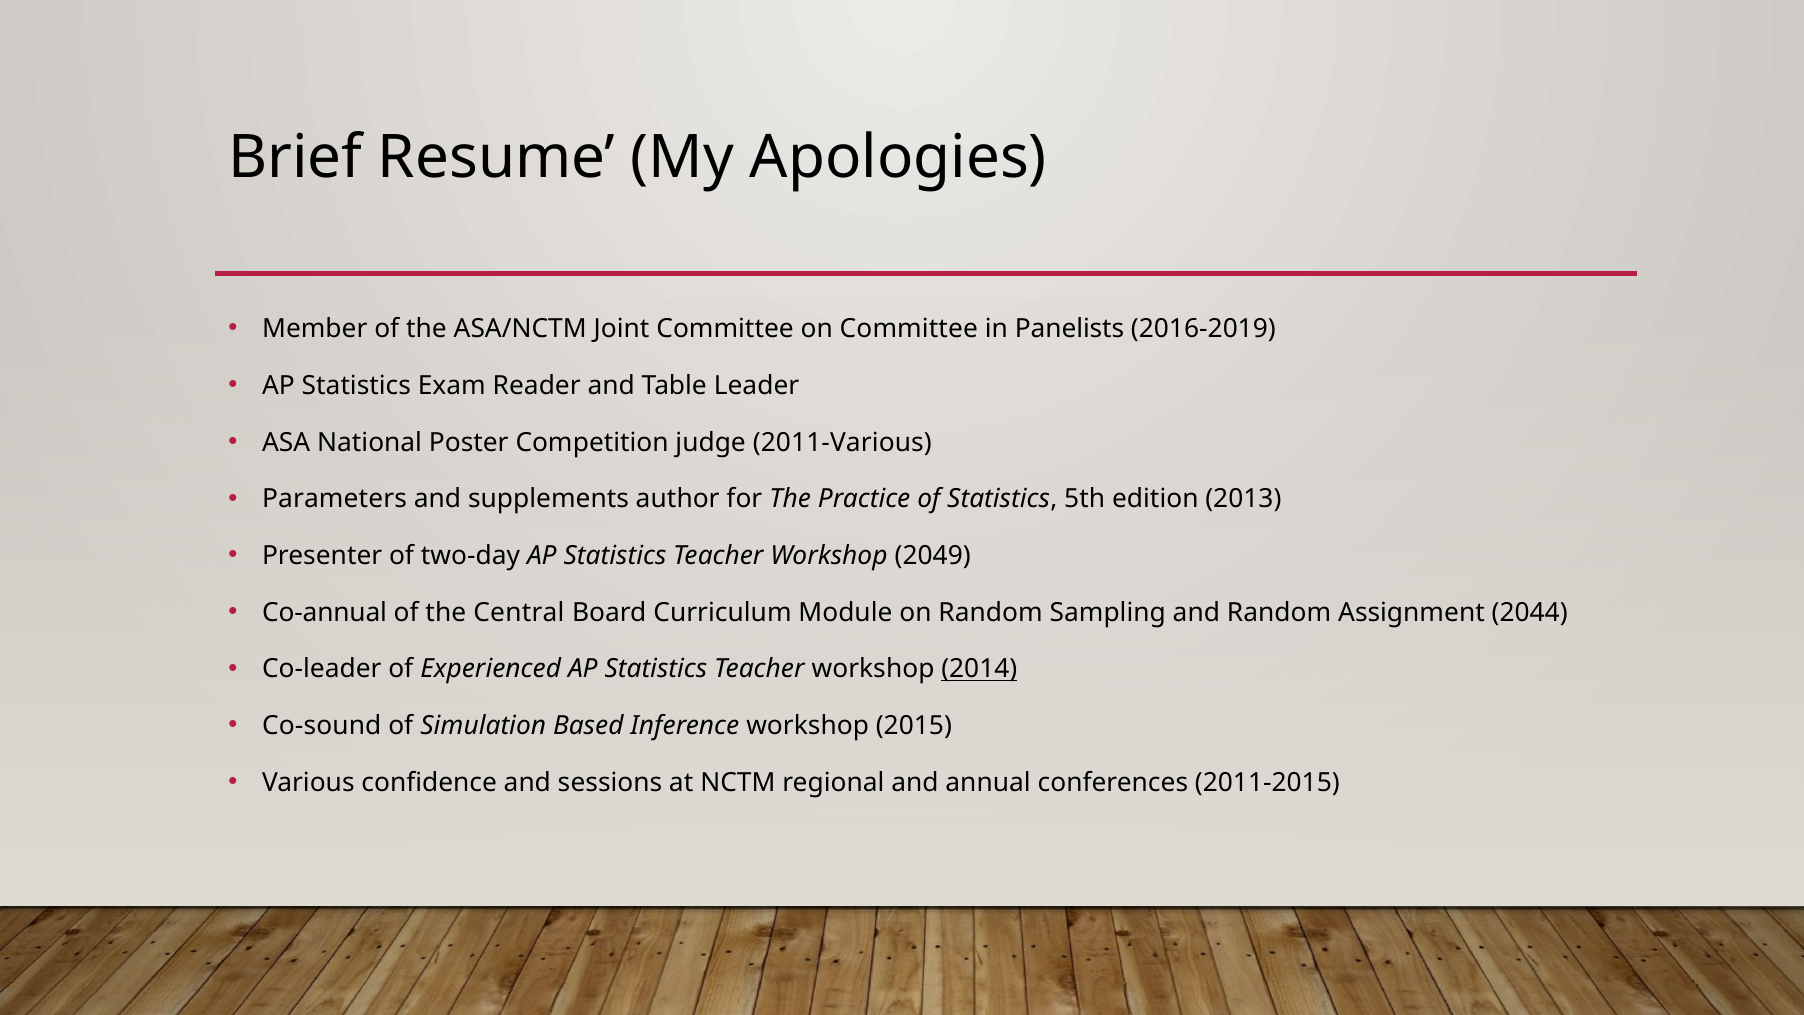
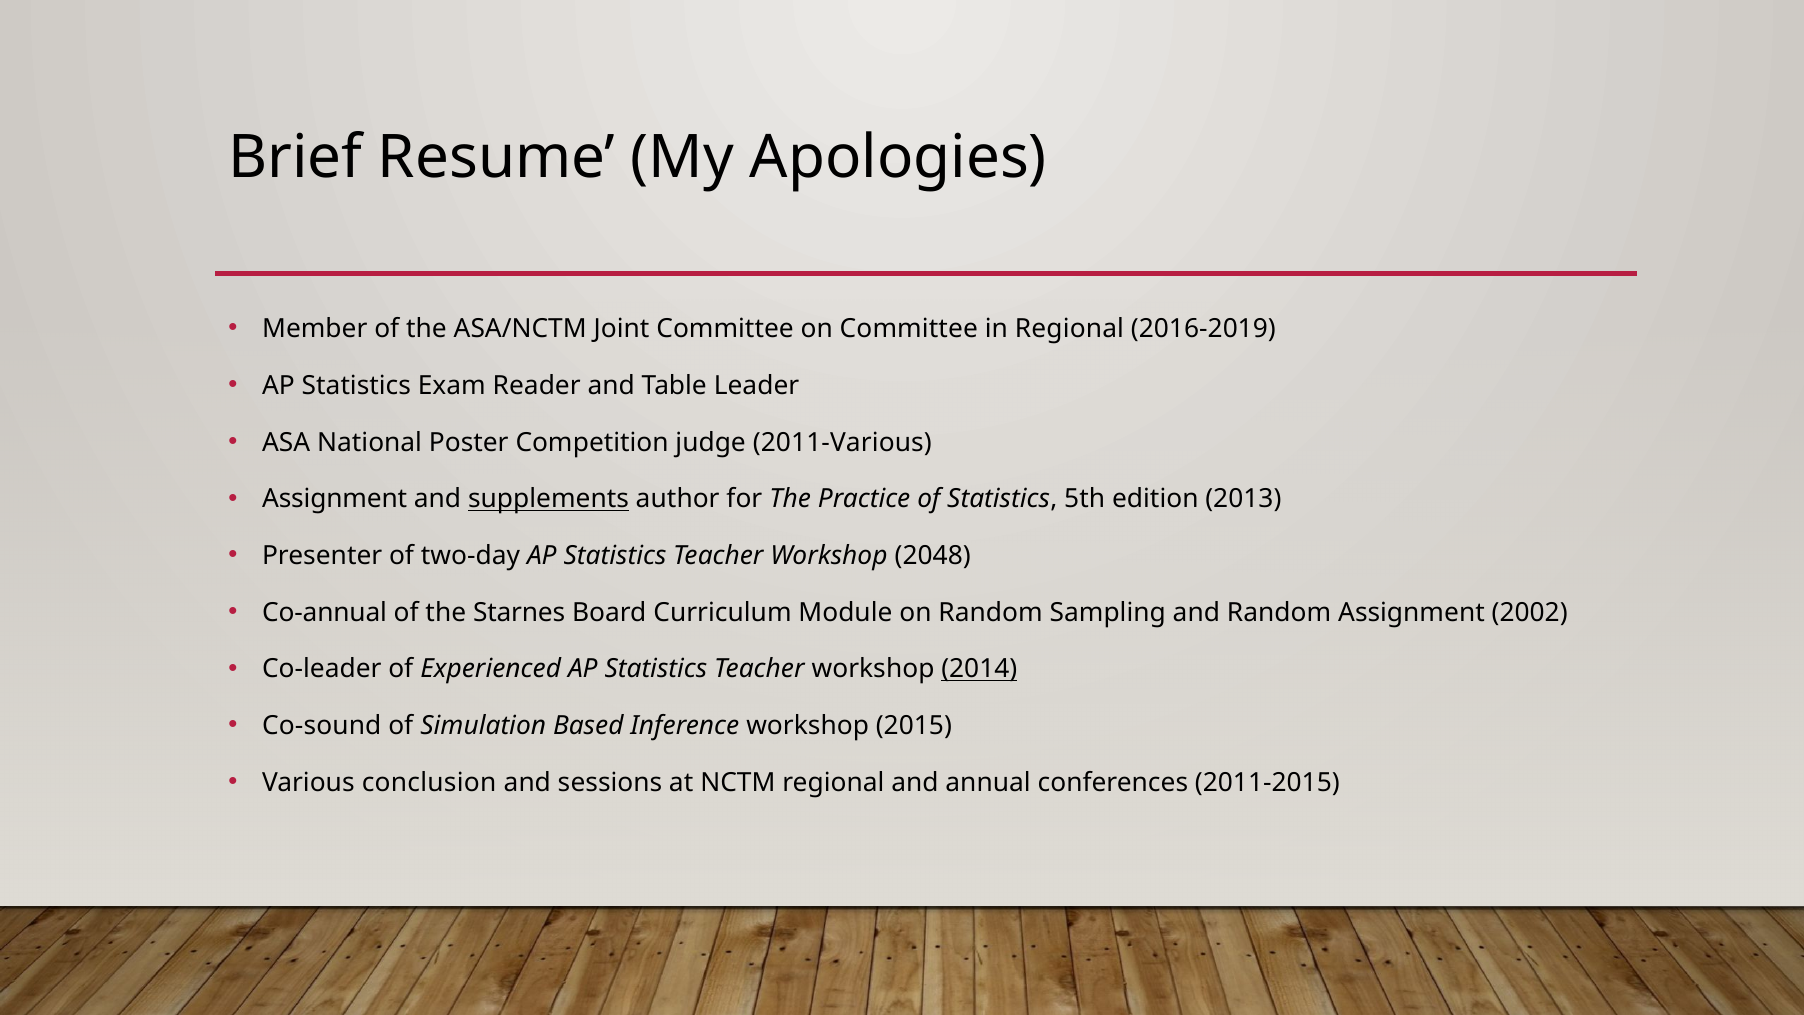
in Panelists: Panelists -> Regional
Parameters at (335, 499): Parameters -> Assignment
supplements underline: none -> present
2049: 2049 -> 2048
Central: Central -> Starnes
2044: 2044 -> 2002
confidence: confidence -> conclusion
